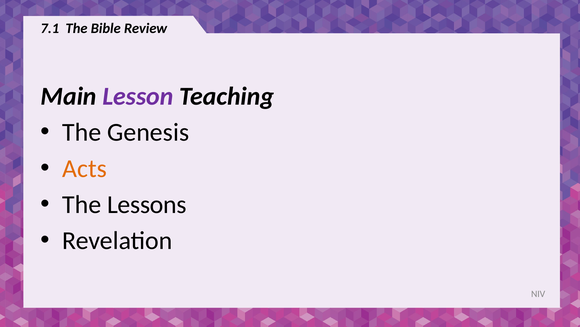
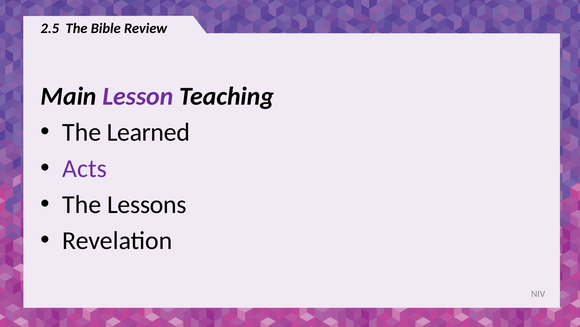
7.1: 7.1 -> 2.5
Genesis: Genesis -> Learned
Acts colour: orange -> purple
